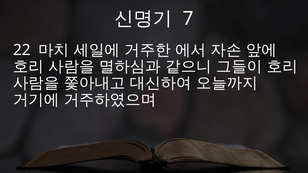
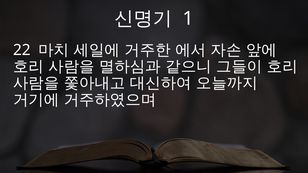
7: 7 -> 1
